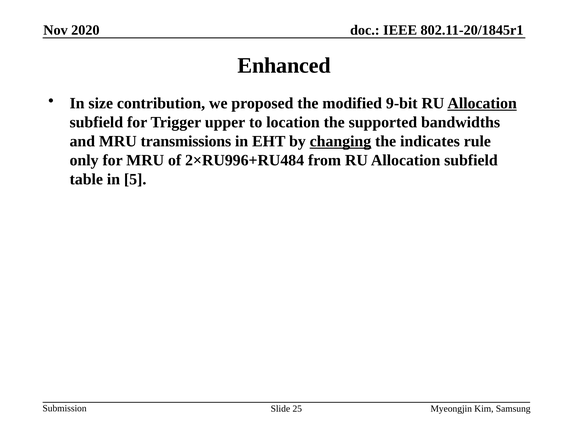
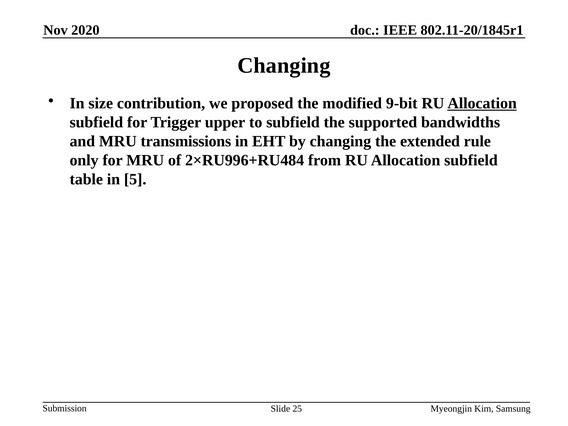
Enhanced at (284, 65): Enhanced -> Changing
to location: location -> subfield
changing at (340, 141) underline: present -> none
indicates: indicates -> extended
